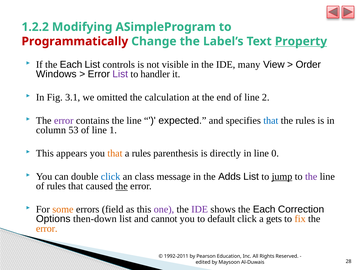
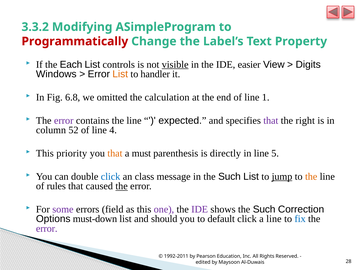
1.2.2: 1.2.2 -> 3.3.2
Property underline: present -> none
visible underline: none -> present
many: many -> easier
Order: Order -> Digits
List at (120, 74) colour: purple -> orange
3.1: 3.1 -> 6.8
2: 2 -> 1
that at (271, 121) colour: blue -> purple
the rules: rules -> right
53: 53 -> 52
1: 1 -> 4
appears: appears -> priority
a rules: rules -> must
0: 0 -> 5
in the Adds: Adds -> Such
the at (311, 177) colour: purple -> orange
some colour: orange -> purple
shows the Each: Each -> Such
then-down: then-down -> must-down
cannot: cannot -> should
a gets: gets -> line
fix colour: orange -> blue
error at (47, 229) colour: orange -> purple
